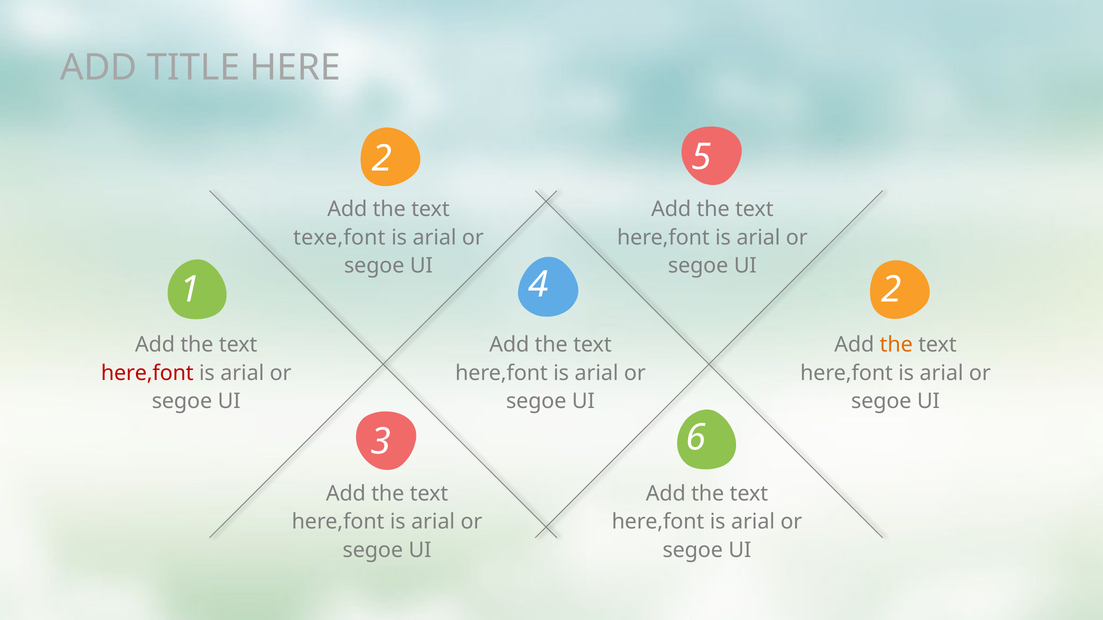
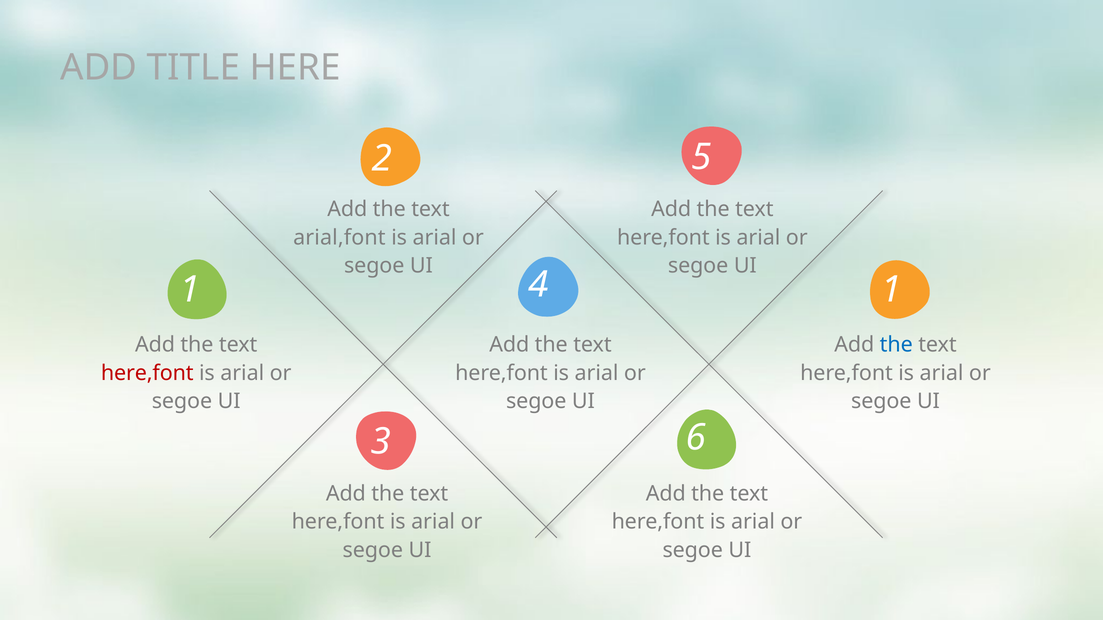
texe,font: texe,font -> arial,font
4 2: 2 -> 1
the at (896, 345) colour: orange -> blue
